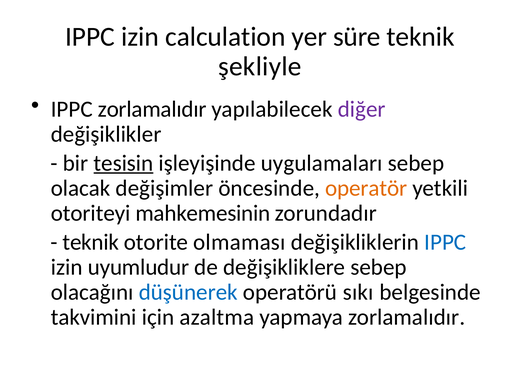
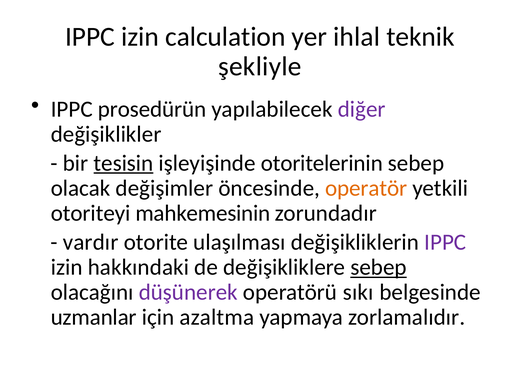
süre: süre -> ihlal
IPPC zorlamalıdır: zorlamalıdır -> prosedürün
uygulamaları: uygulamaları -> otoritelerinin
teknik at (91, 242): teknik -> vardır
olmaması: olmaması -> ulaşılması
IPPC at (445, 242) colour: blue -> purple
uyumludur: uyumludur -> hakkındaki
sebep at (379, 267) underline: none -> present
düşünerek colour: blue -> purple
takvimini: takvimini -> uzmanlar
